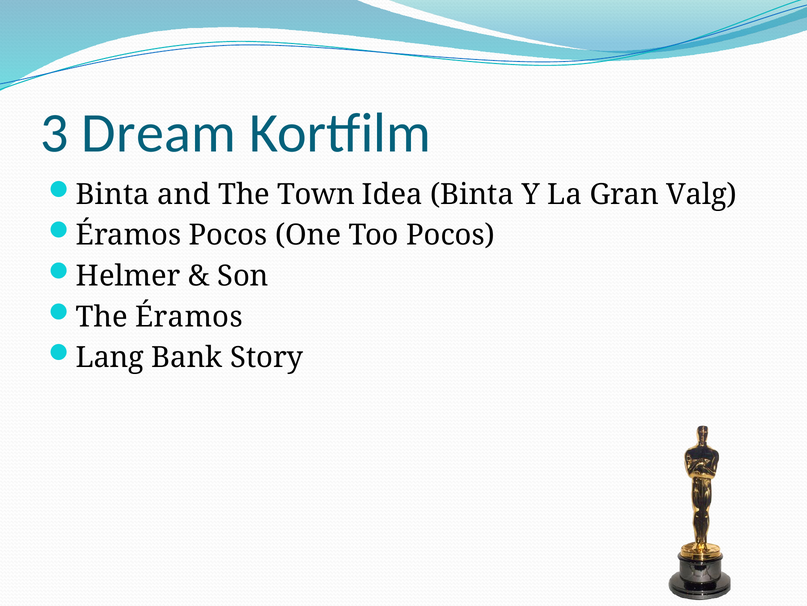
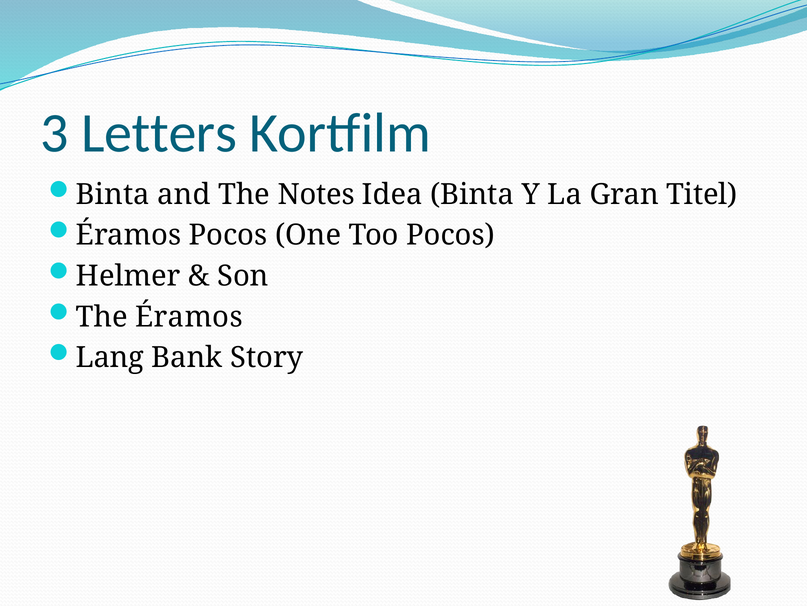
Dream: Dream -> Letters
Town: Town -> Notes
Valg: Valg -> Titel
